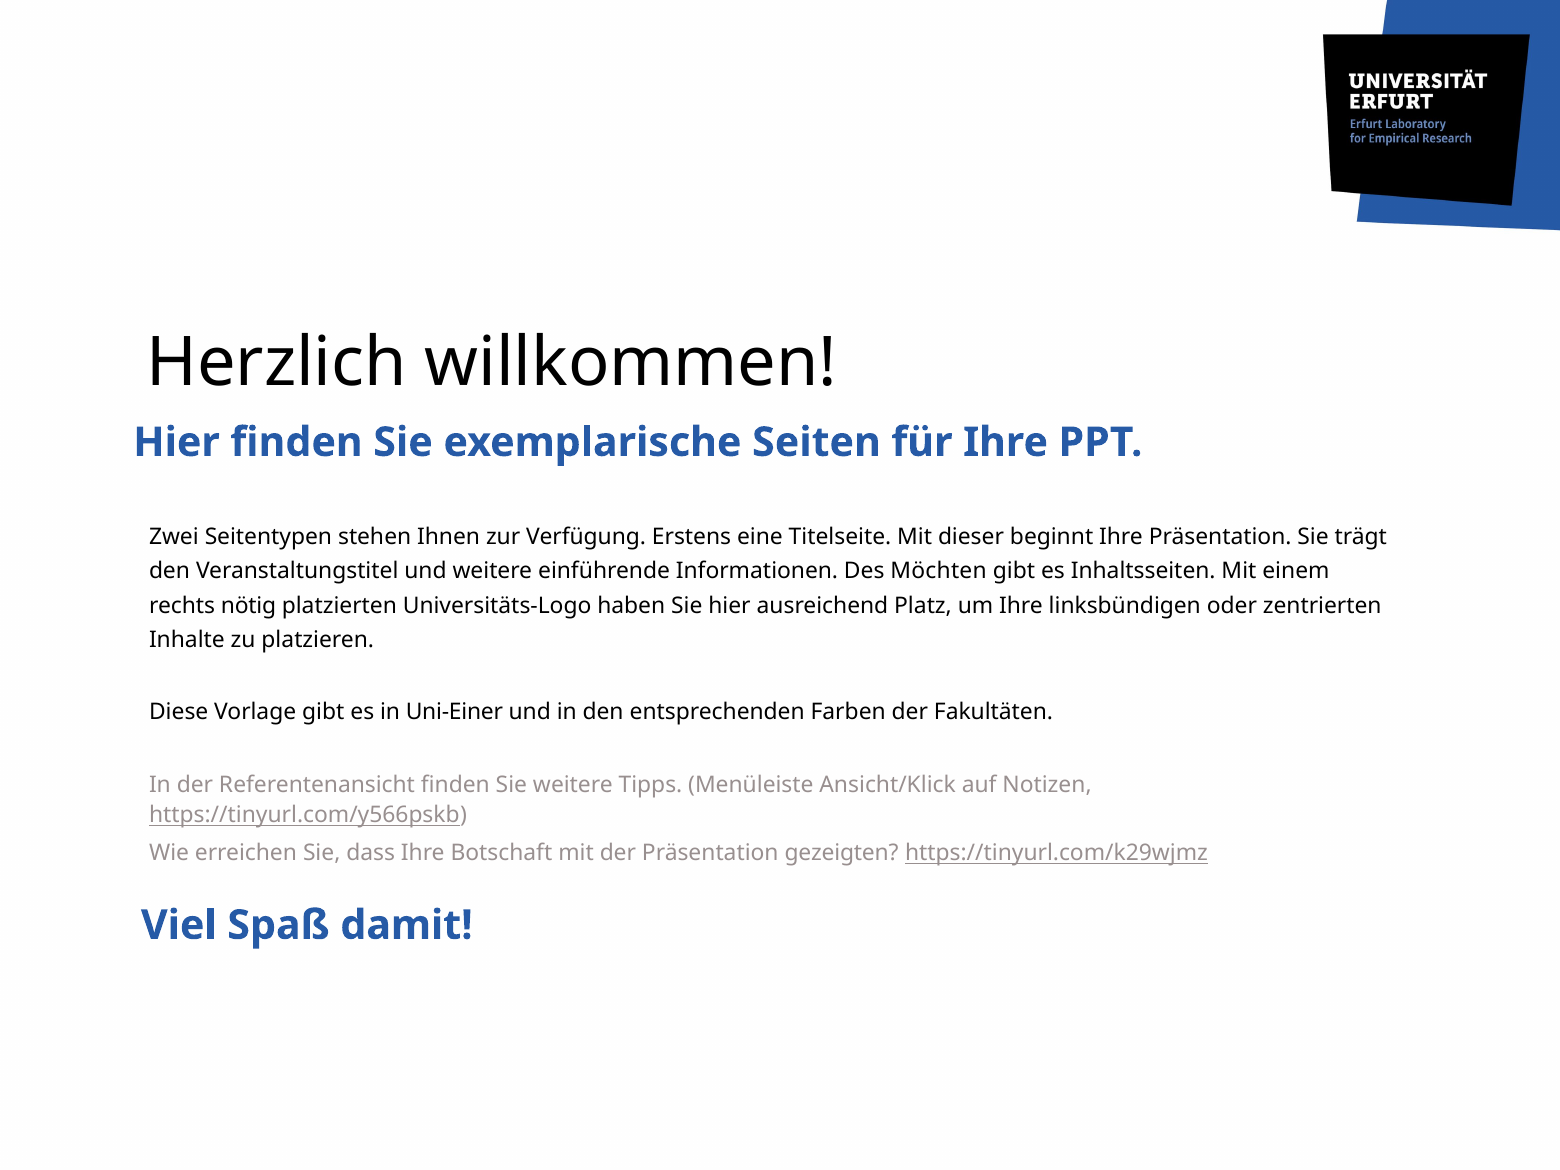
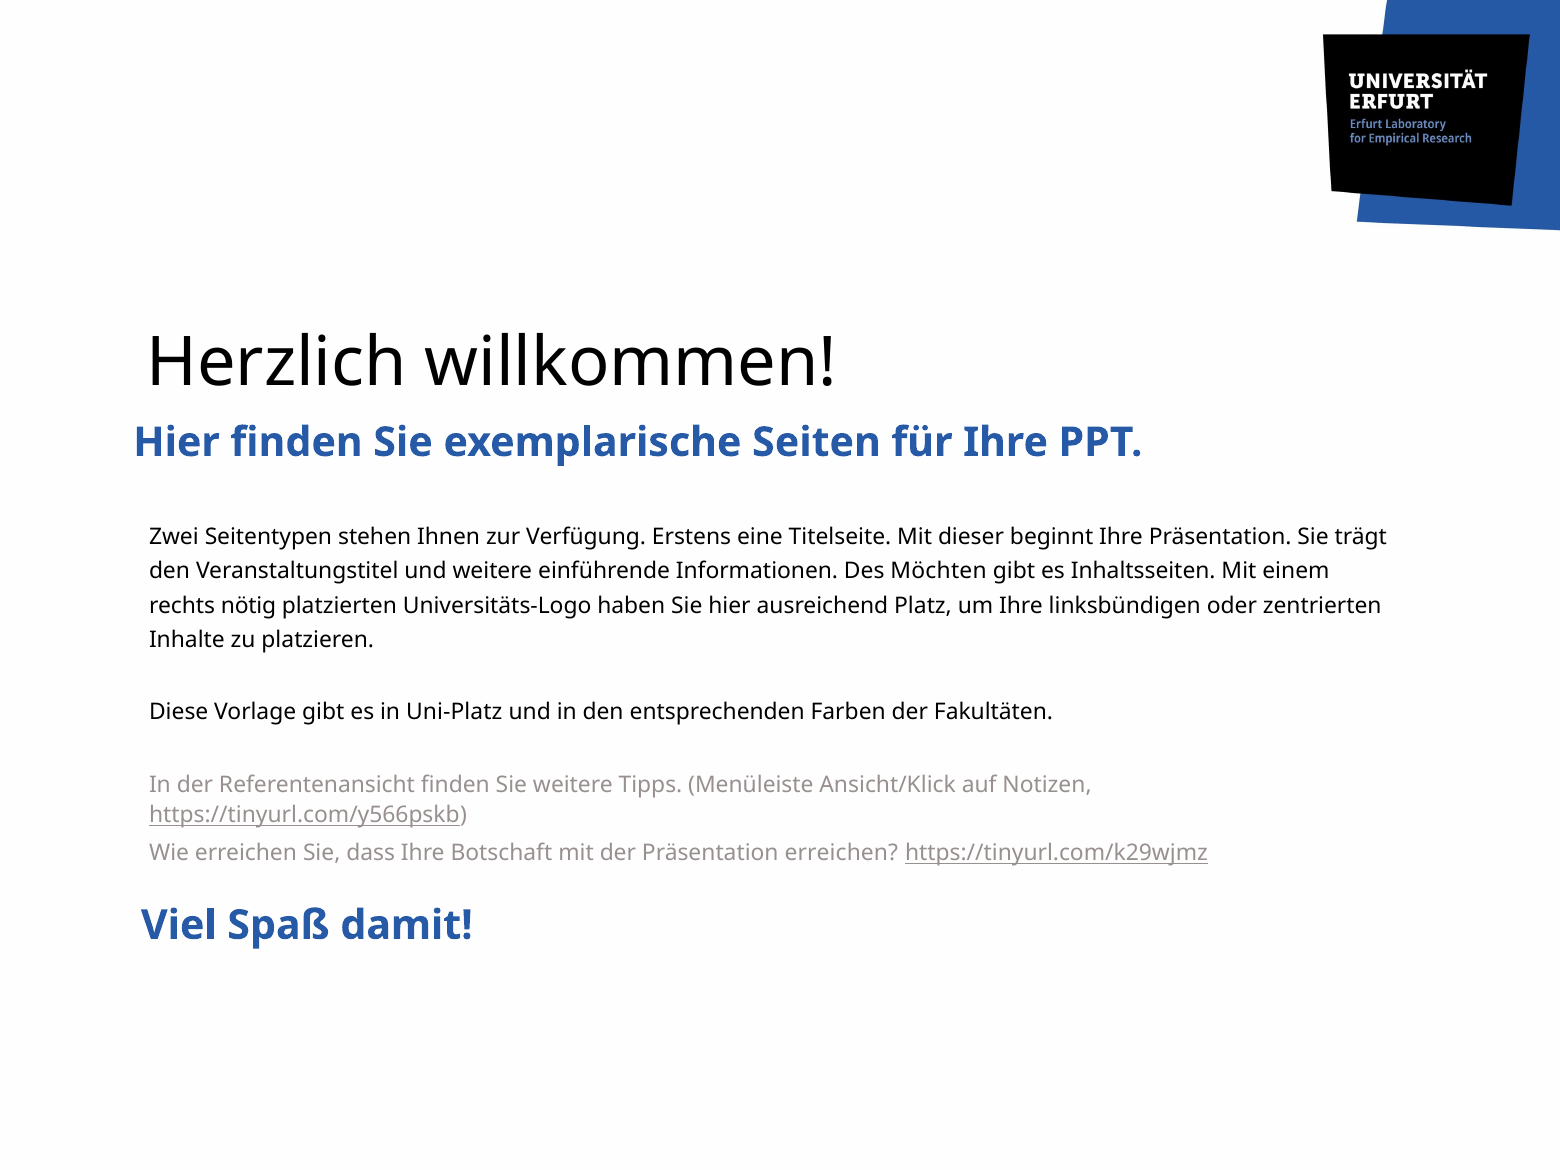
Uni-Einer: Uni-Einer -> Uni-Platz
Präsentation gezeigten: gezeigten -> erreichen
